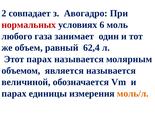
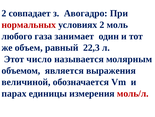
условиях 6: 6 -> 2
62,4: 62,4 -> 22,3
Этот парах: парах -> число
является называется: называется -> выражения
моль/л colour: orange -> red
